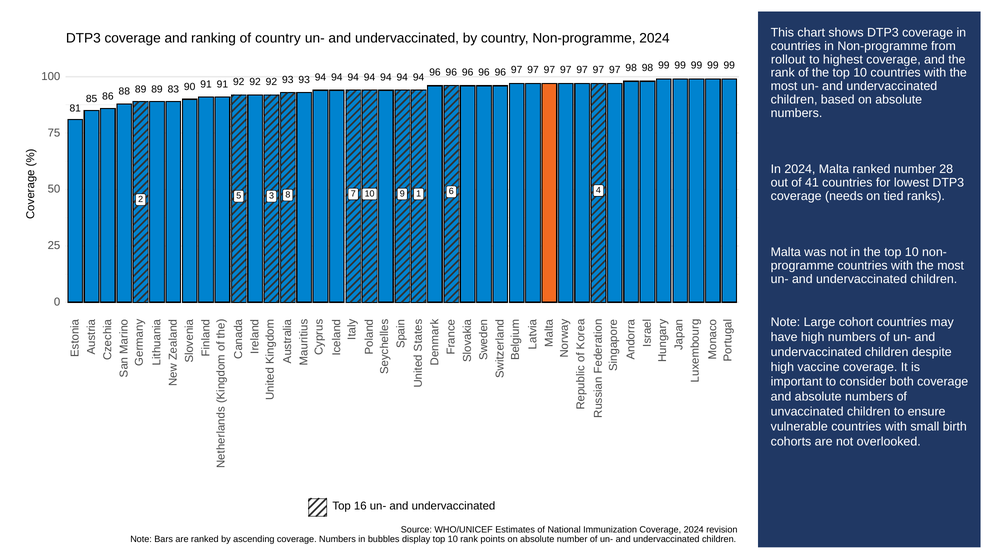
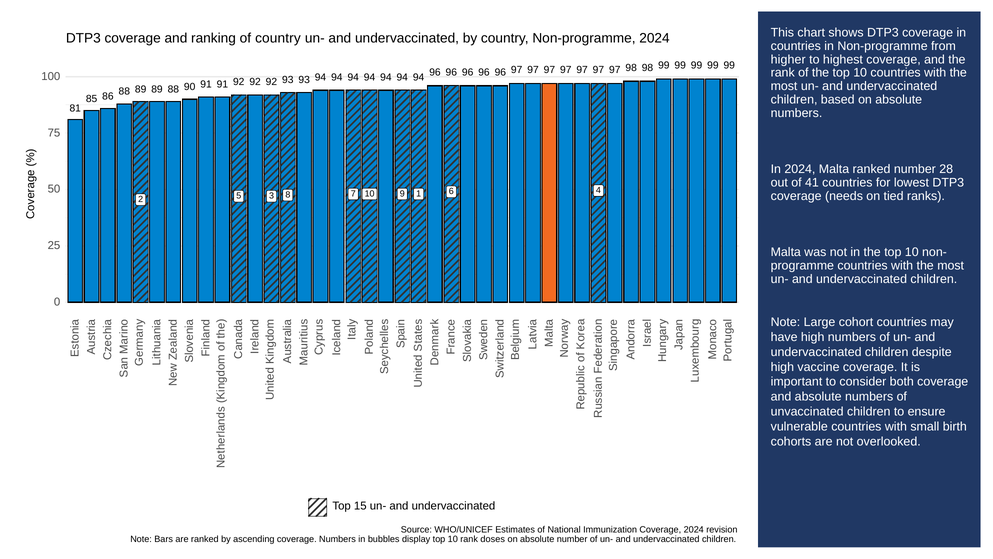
rollout: rollout -> higher
89 83: 83 -> 88
16: 16 -> 15
points: points -> doses
